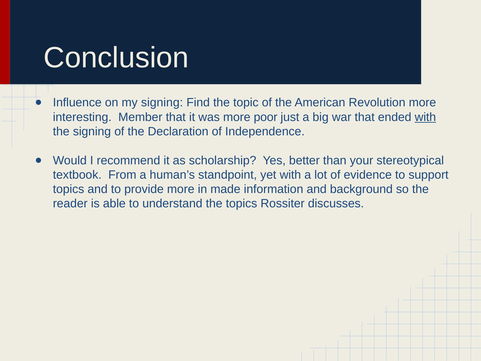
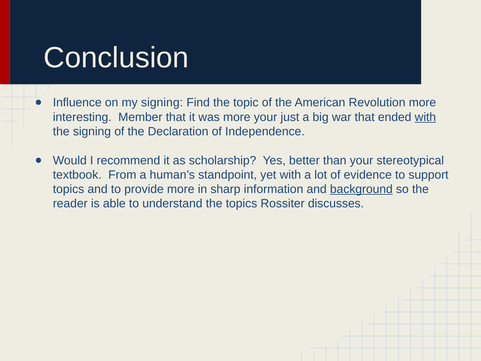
more poor: poor -> your
made: made -> sharp
background underline: none -> present
